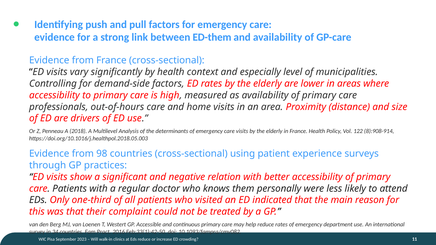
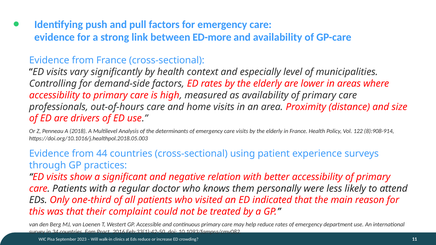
ED-them: ED-them -> ED-more
98: 98 -> 44
